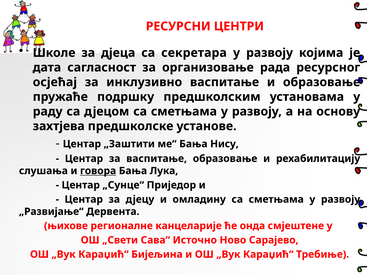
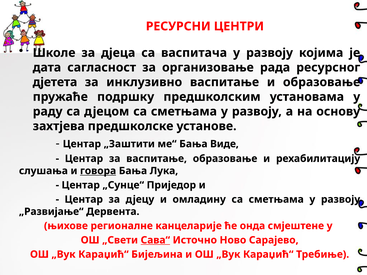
секретара: секретара -> васпитача
осјећај: осјећај -> дјетета
Нису: Нису -> Виде
Сава“ underline: none -> present
